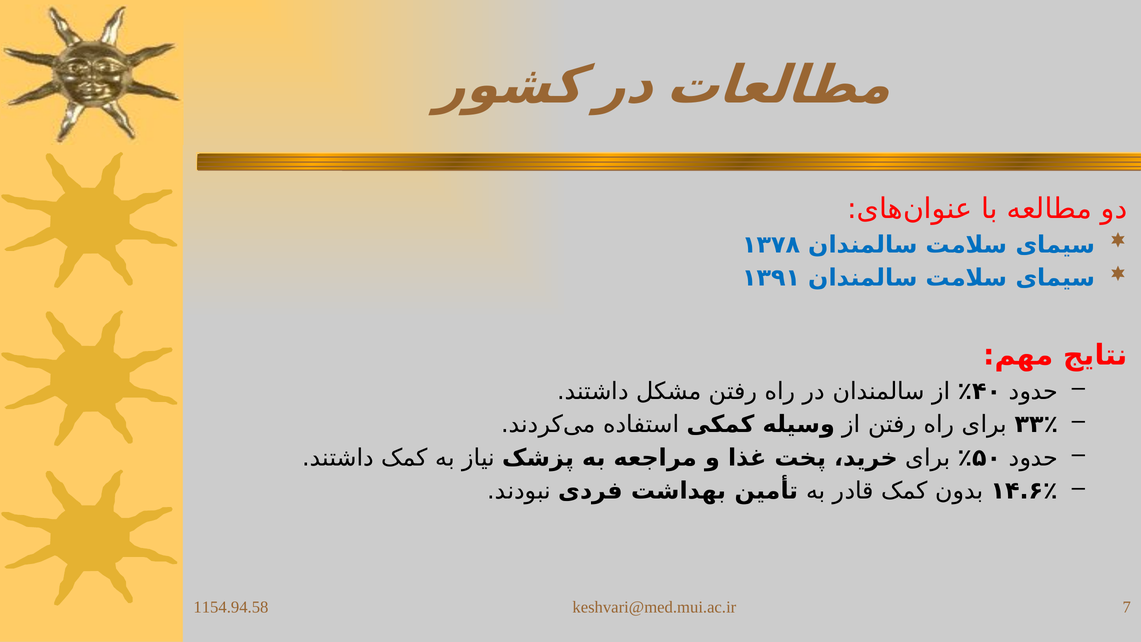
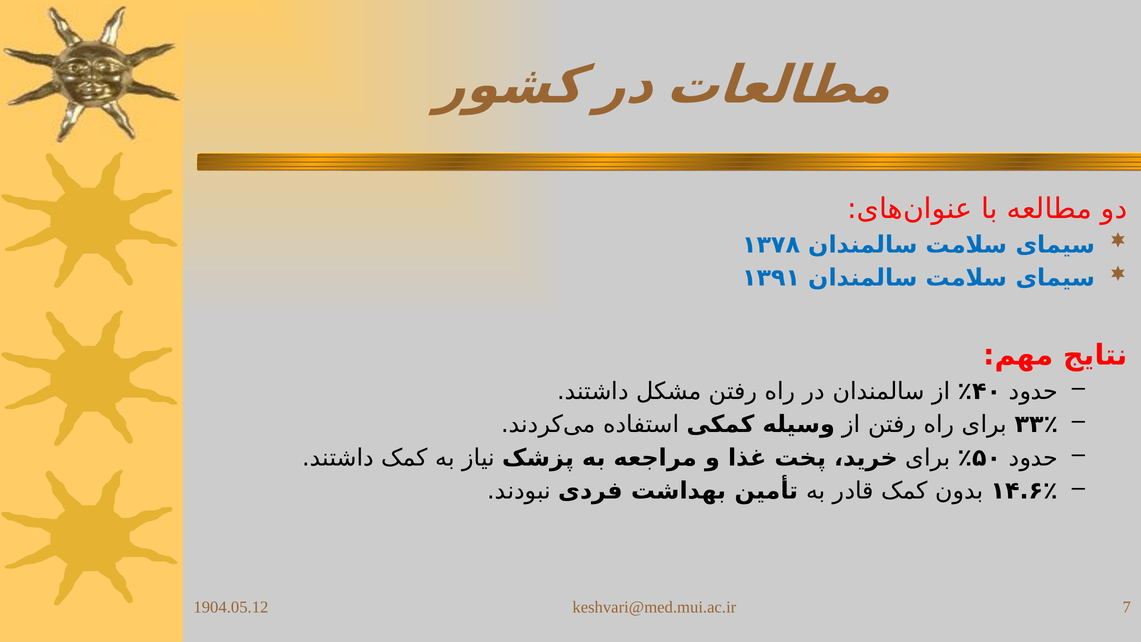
1154.94.58: 1154.94.58 -> 1904.05.12
